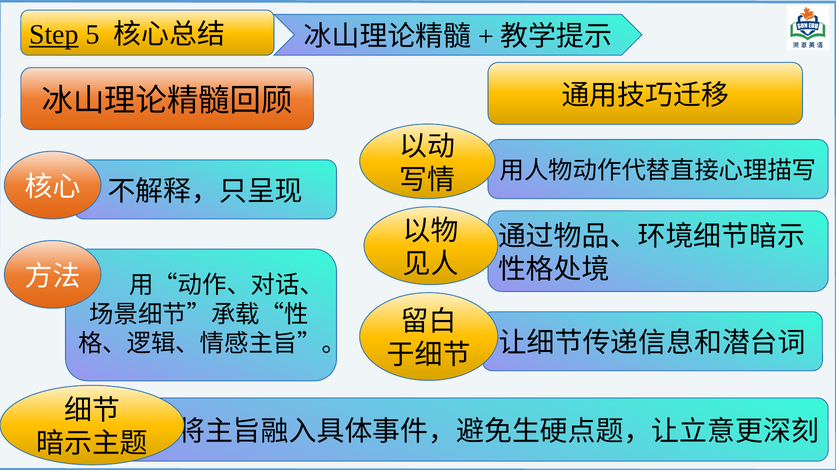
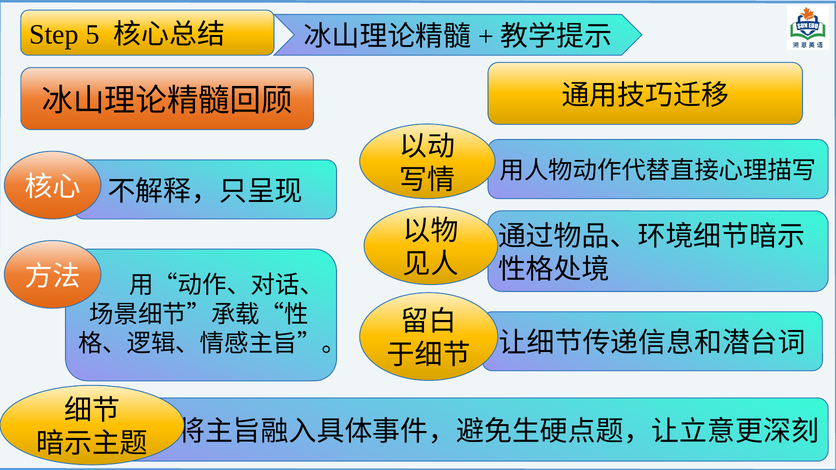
Step underline: present -> none
